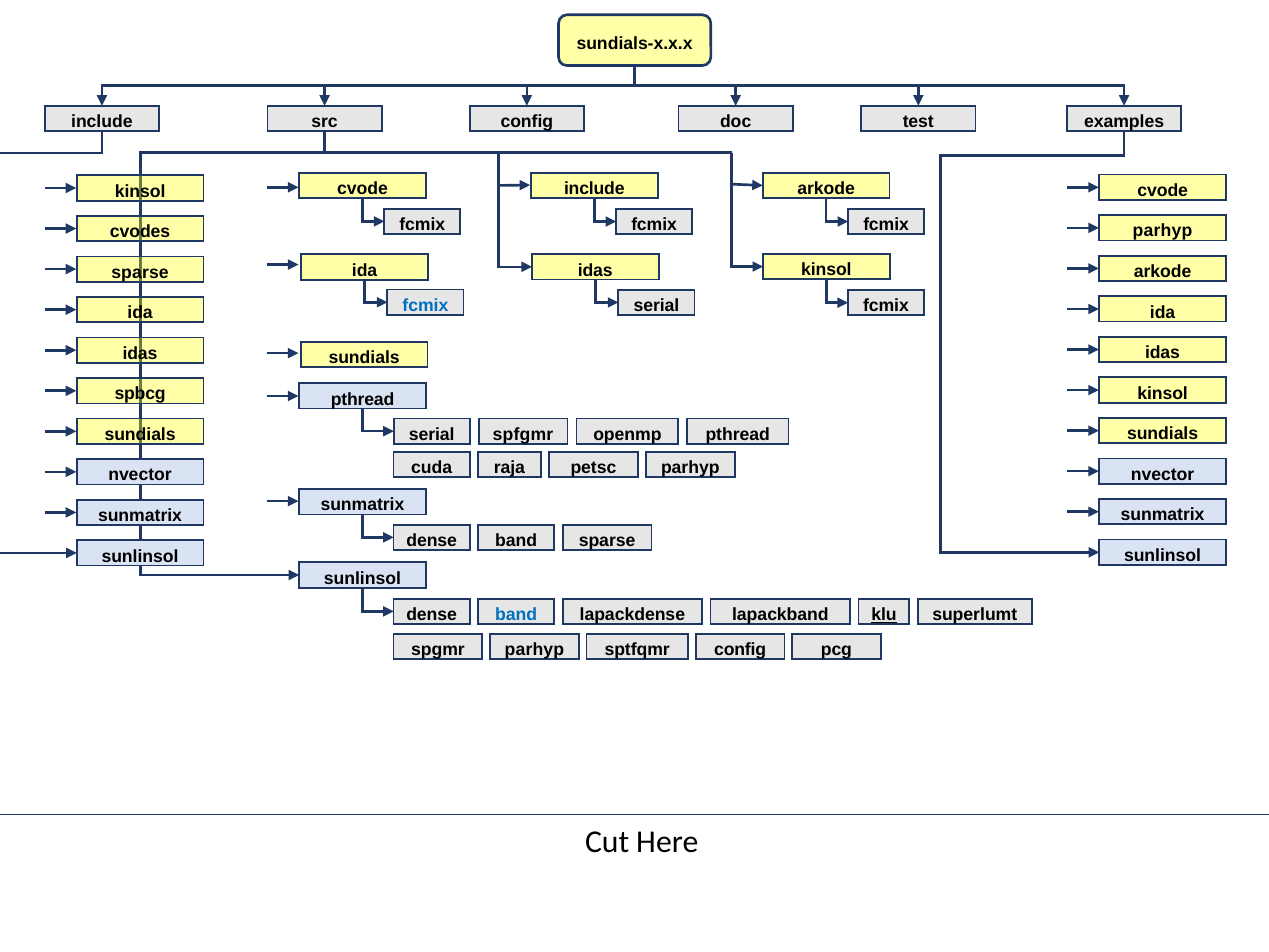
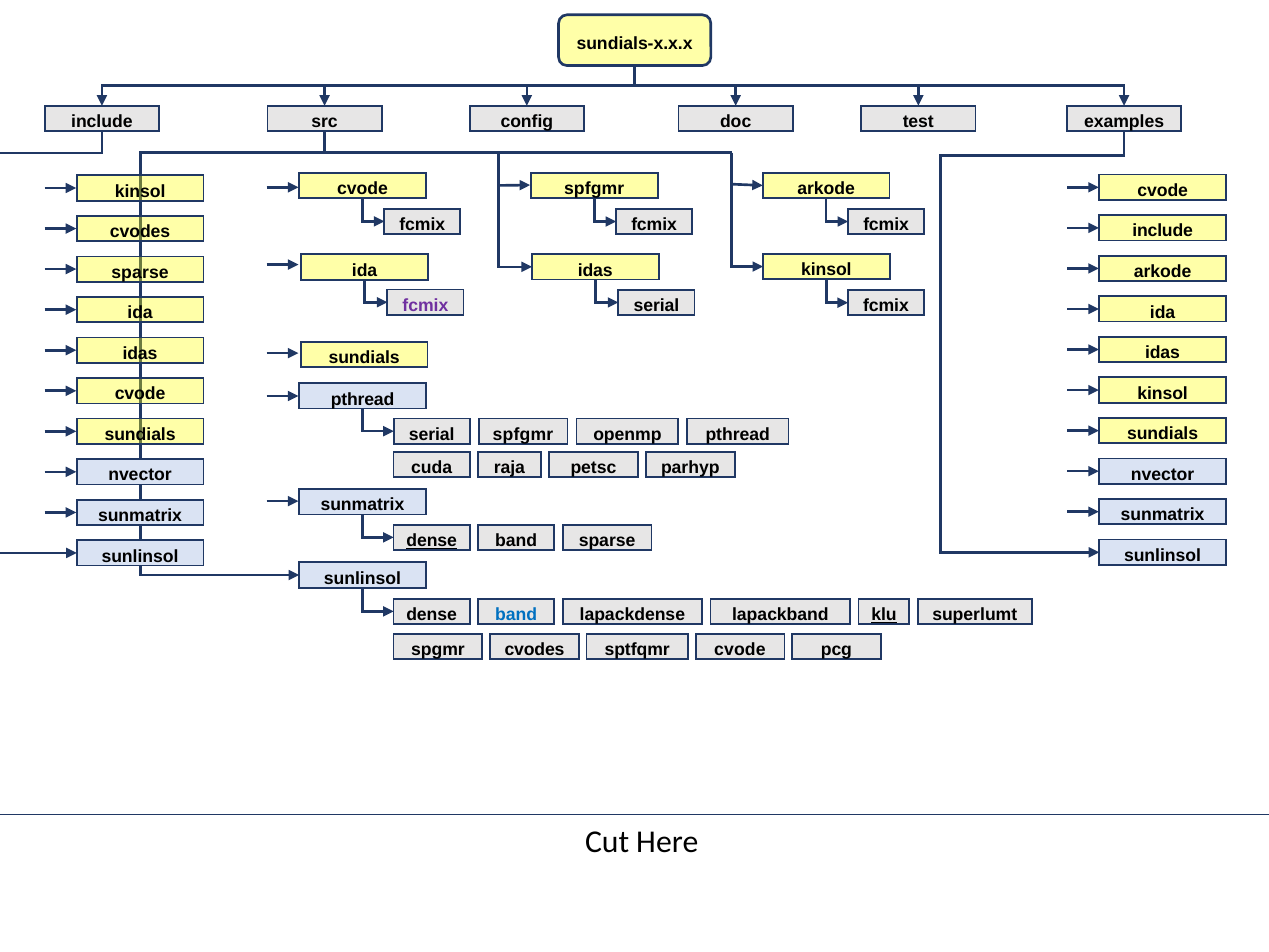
include at (594, 189): include -> spfgmr
parhyp at (1162, 231): parhyp -> include
fcmix at (425, 305) colour: blue -> purple
spbcg at (140, 394): spbcg -> cvode
dense at (432, 541) underline: none -> present
spgmr parhyp: parhyp -> cvodes
sptfqmr config: config -> cvode
